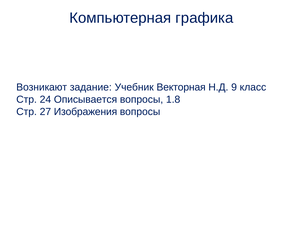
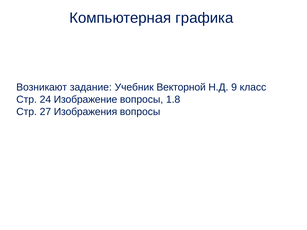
Векторная: Векторная -> Векторной
Описывается: Описывается -> Изображение
